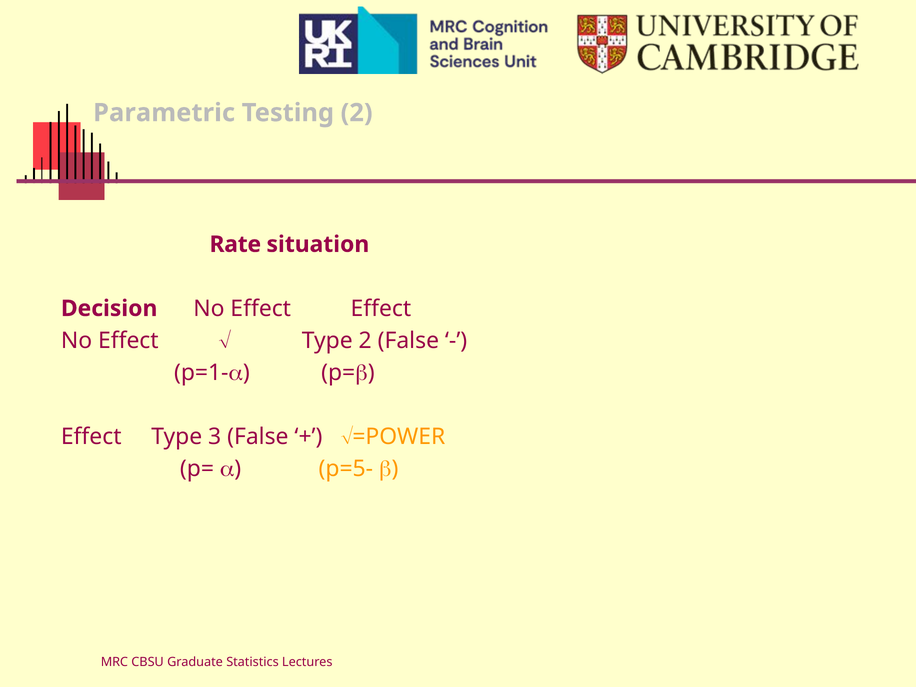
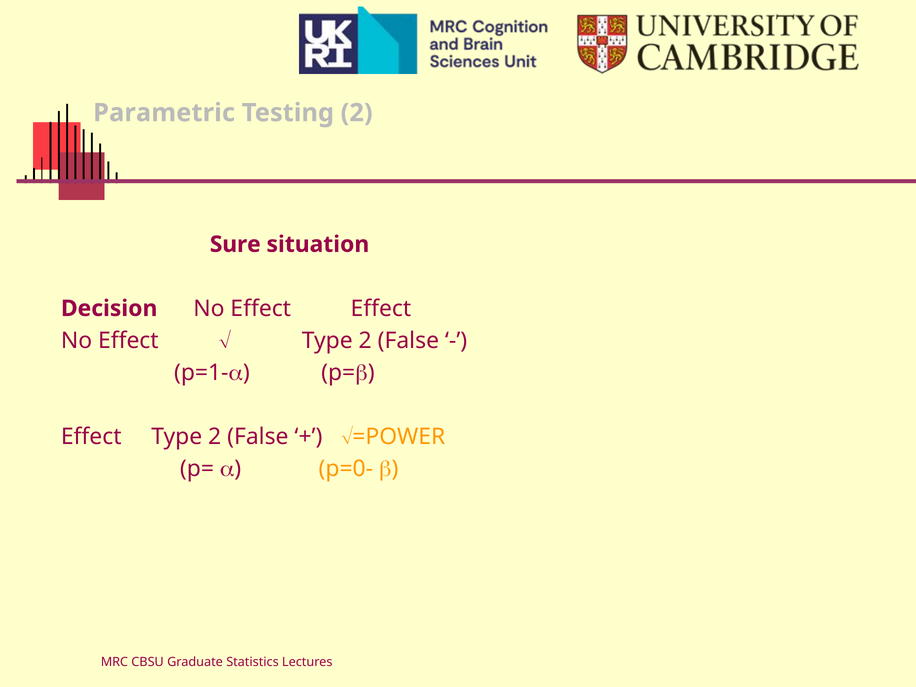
Rate: Rate -> Sure
Effect Type 3: 3 -> 2
p=5-: p=5- -> p=0-
